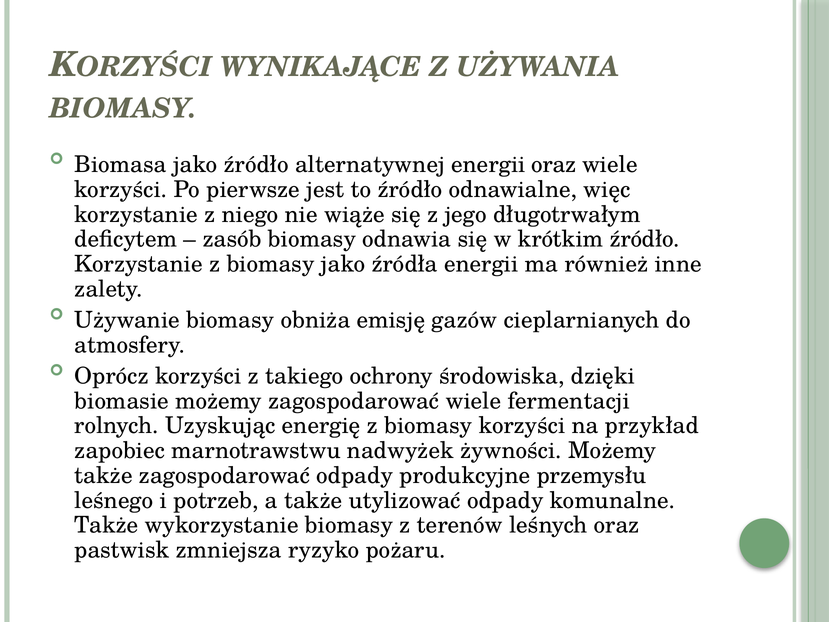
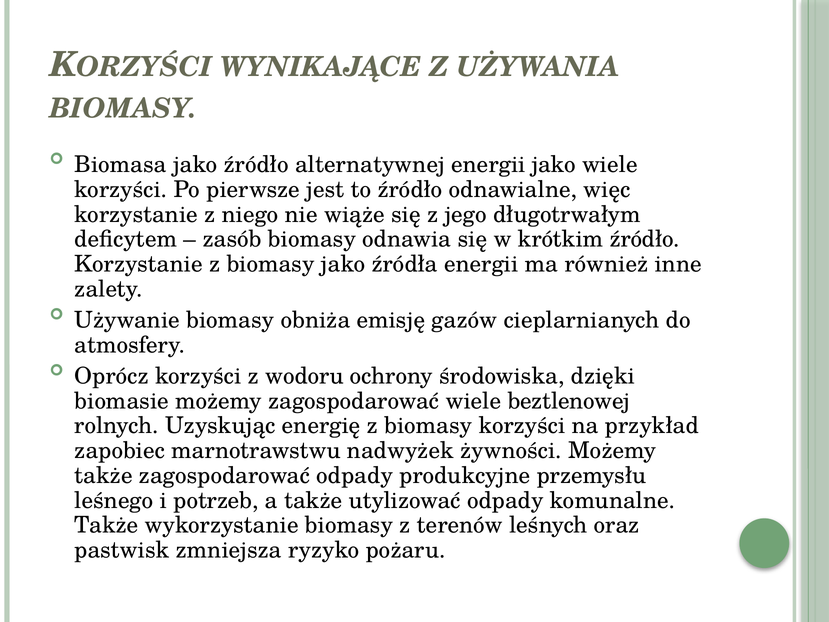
energii oraz: oraz -> jako
takiego: takiego -> wodoru
fermentacji: fermentacji -> beztlenowej
